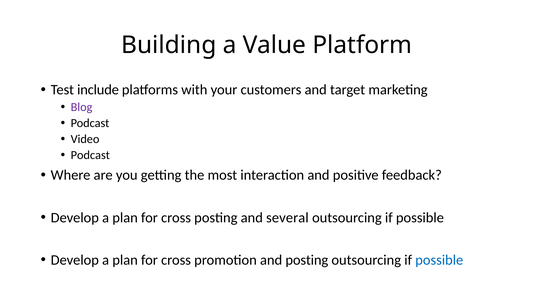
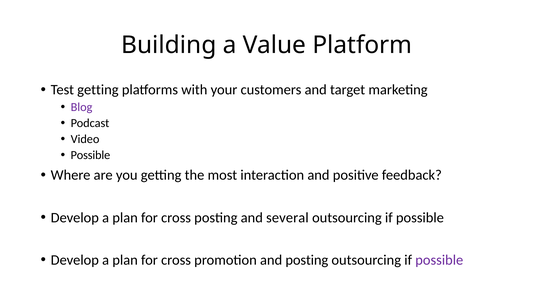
Test include: include -> getting
Podcast at (90, 155): Podcast -> Possible
possible at (439, 260) colour: blue -> purple
